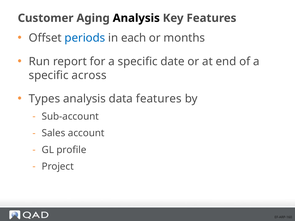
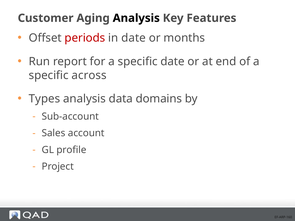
periods colour: blue -> red
in each: each -> date
data features: features -> domains
